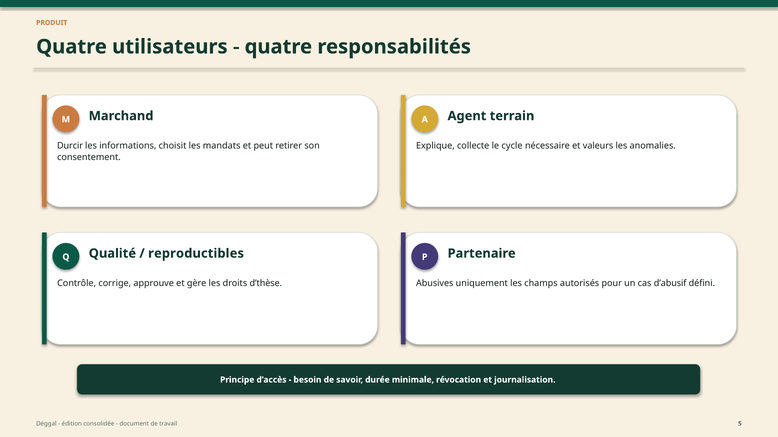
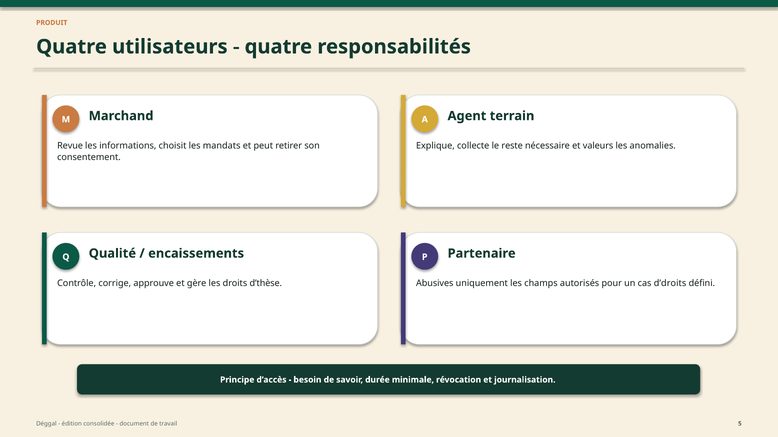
Durcir: Durcir -> Revue
cycle: cycle -> reste
reproductibles: reproductibles -> encaissements
d’abusif: d’abusif -> d’droits
